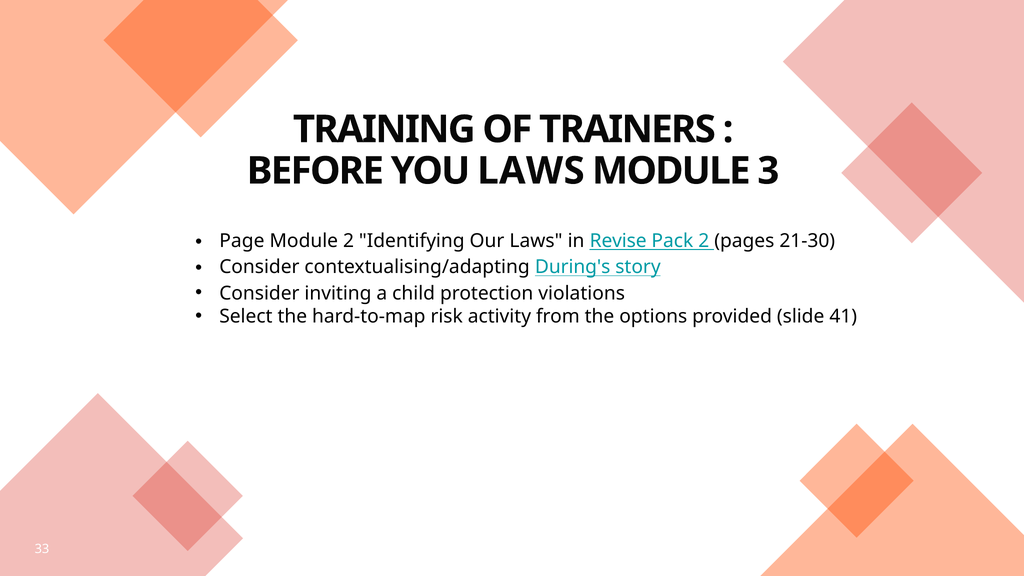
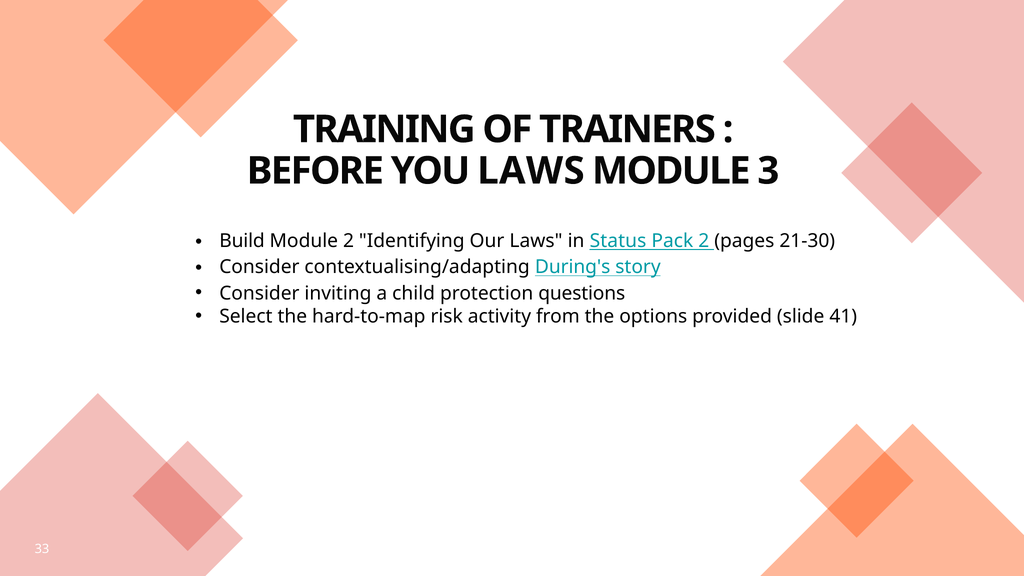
Page: Page -> Build
Revise: Revise -> Status
violations: violations -> questions
